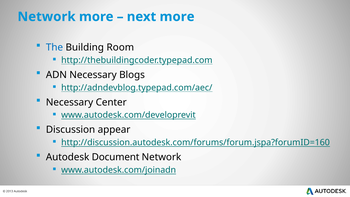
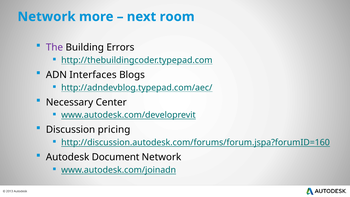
next more: more -> room
The colour: blue -> purple
Room: Room -> Errors
ADN Necessary: Necessary -> Interfaces
appear: appear -> pricing
